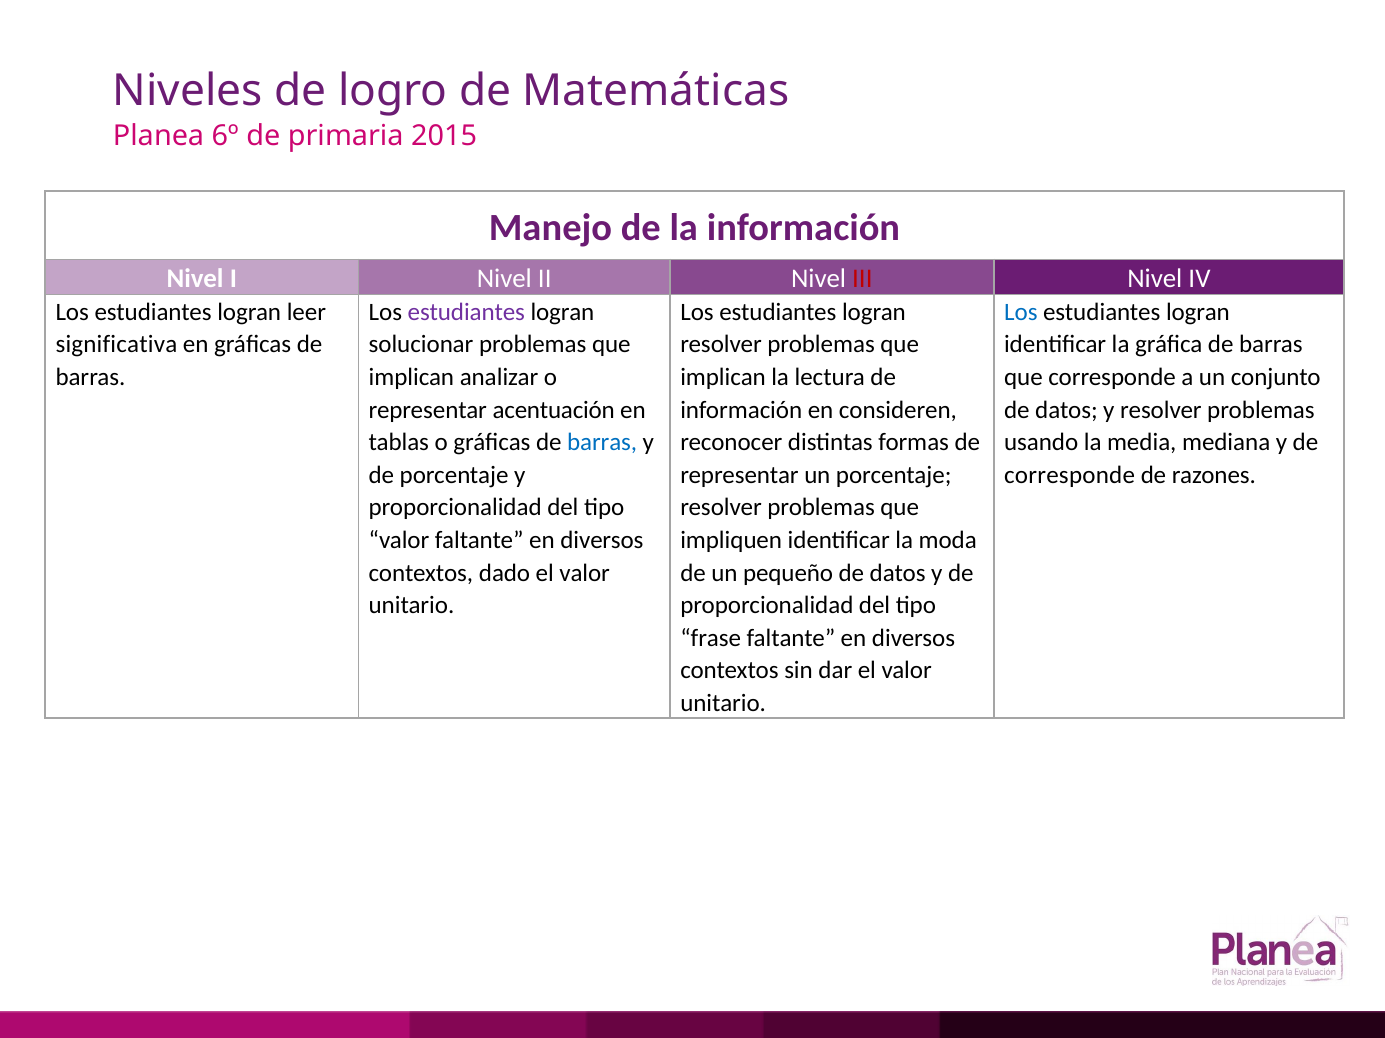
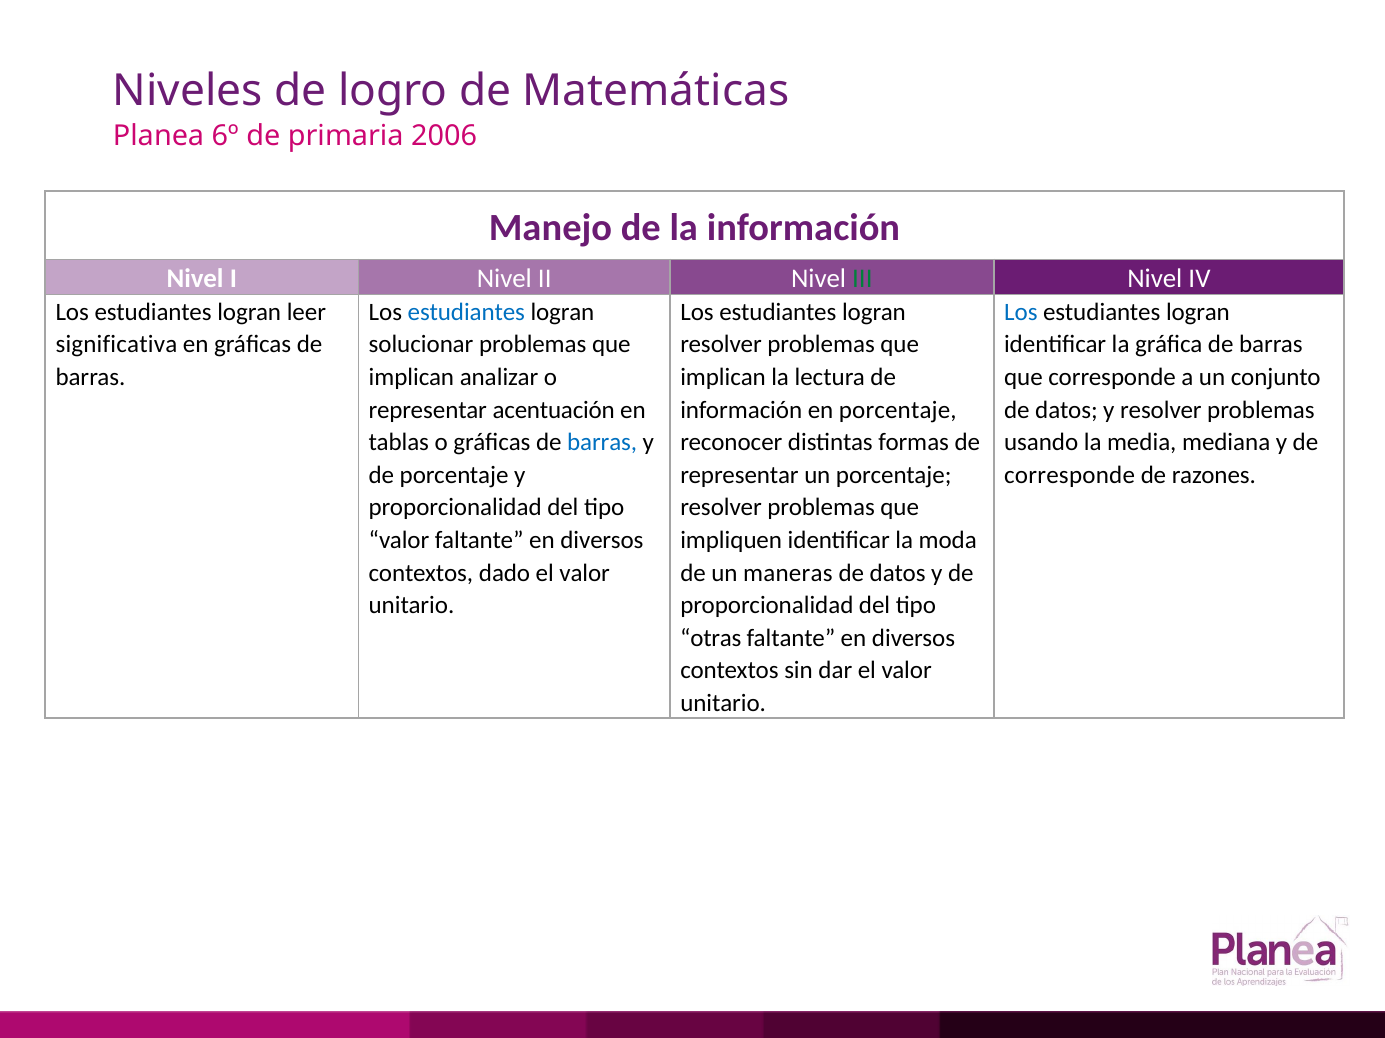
2015: 2015 -> 2006
III colour: red -> green
estudiantes at (466, 312) colour: purple -> blue
en consideren: consideren -> porcentaje
pequeño: pequeño -> maneras
frase: frase -> otras
